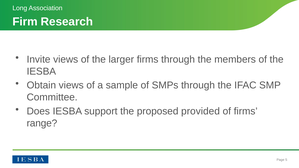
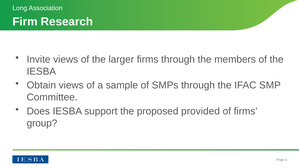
range: range -> group
